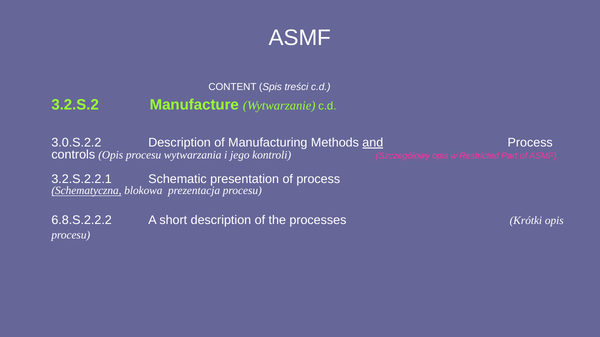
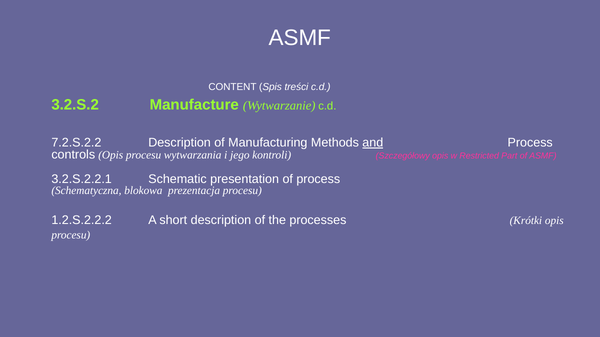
3.0.S.2.2: 3.0.S.2.2 -> 7.2.S.2.2
Schematyczna underline: present -> none
6.8.S.2.2.2: 6.8.S.2.2.2 -> 1.2.S.2.2.2
